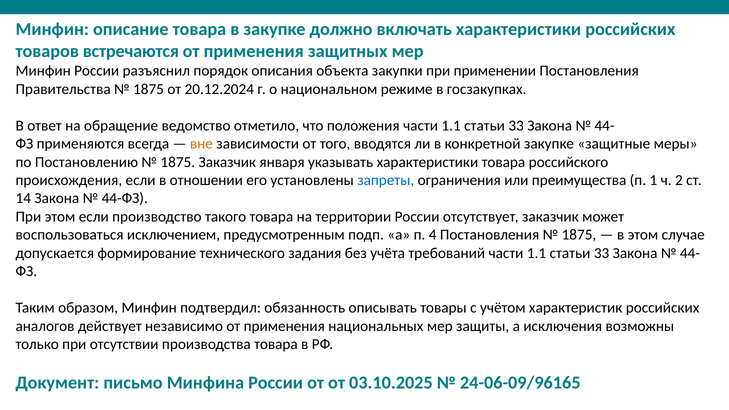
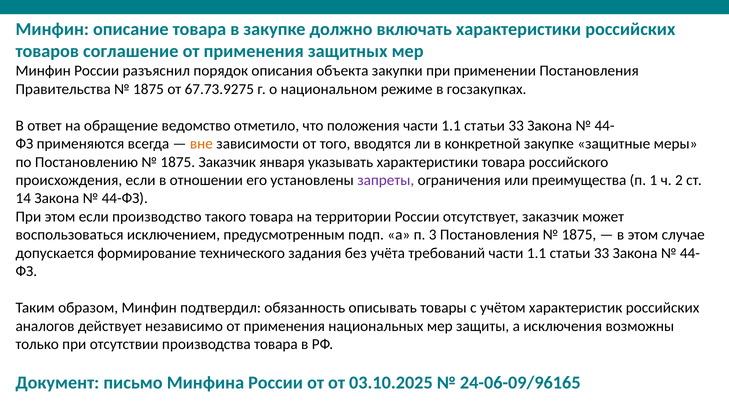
встречаются: встречаются -> соглашение
20.12.2024: 20.12.2024 -> 67.73.9275
запреты colour: blue -> purple
4: 4 -> 3
